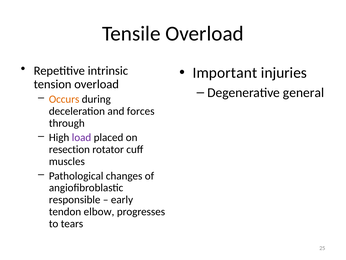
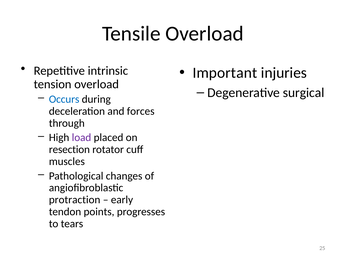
general: general -> surgical
Occurs colour: orange -> blue
responsible: responsible -> protraction
elbow: elbow -> points
